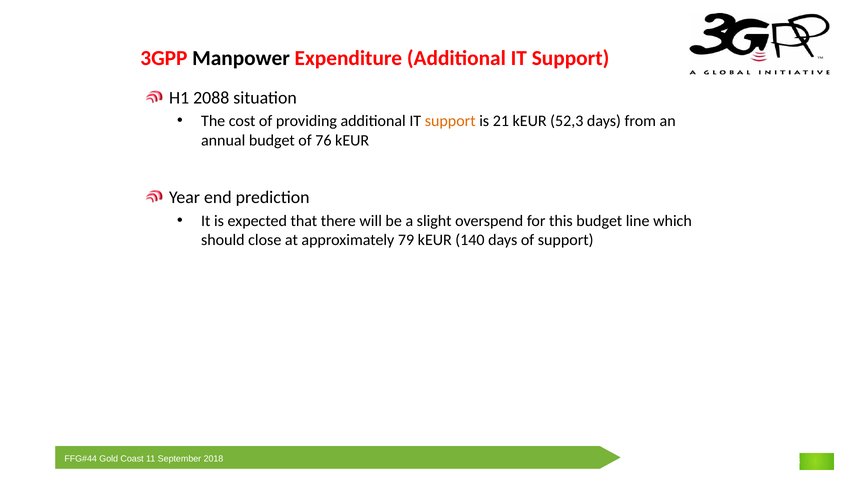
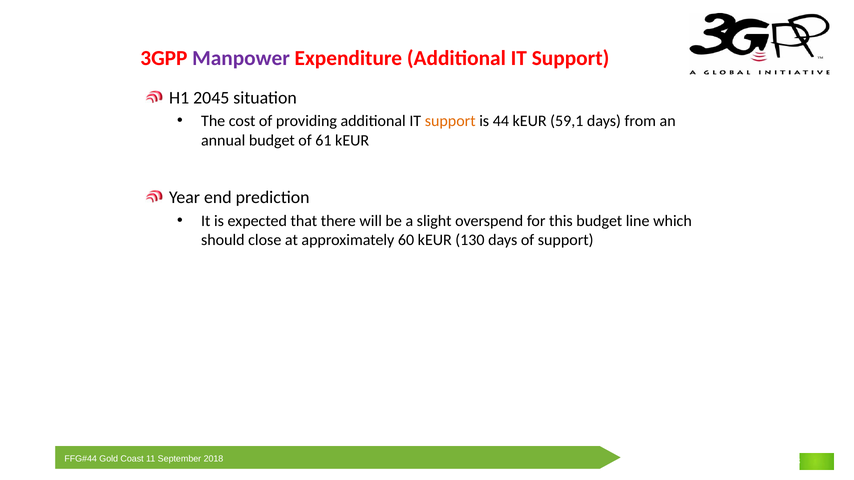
Manpower colour: black -> purple
2088: 2088 -> 2045
21: 21 -> 44
52,3: 52,3 -> 59,1
76: 76 -> 61
79: 79 -> 60
140: 140 -> 130
